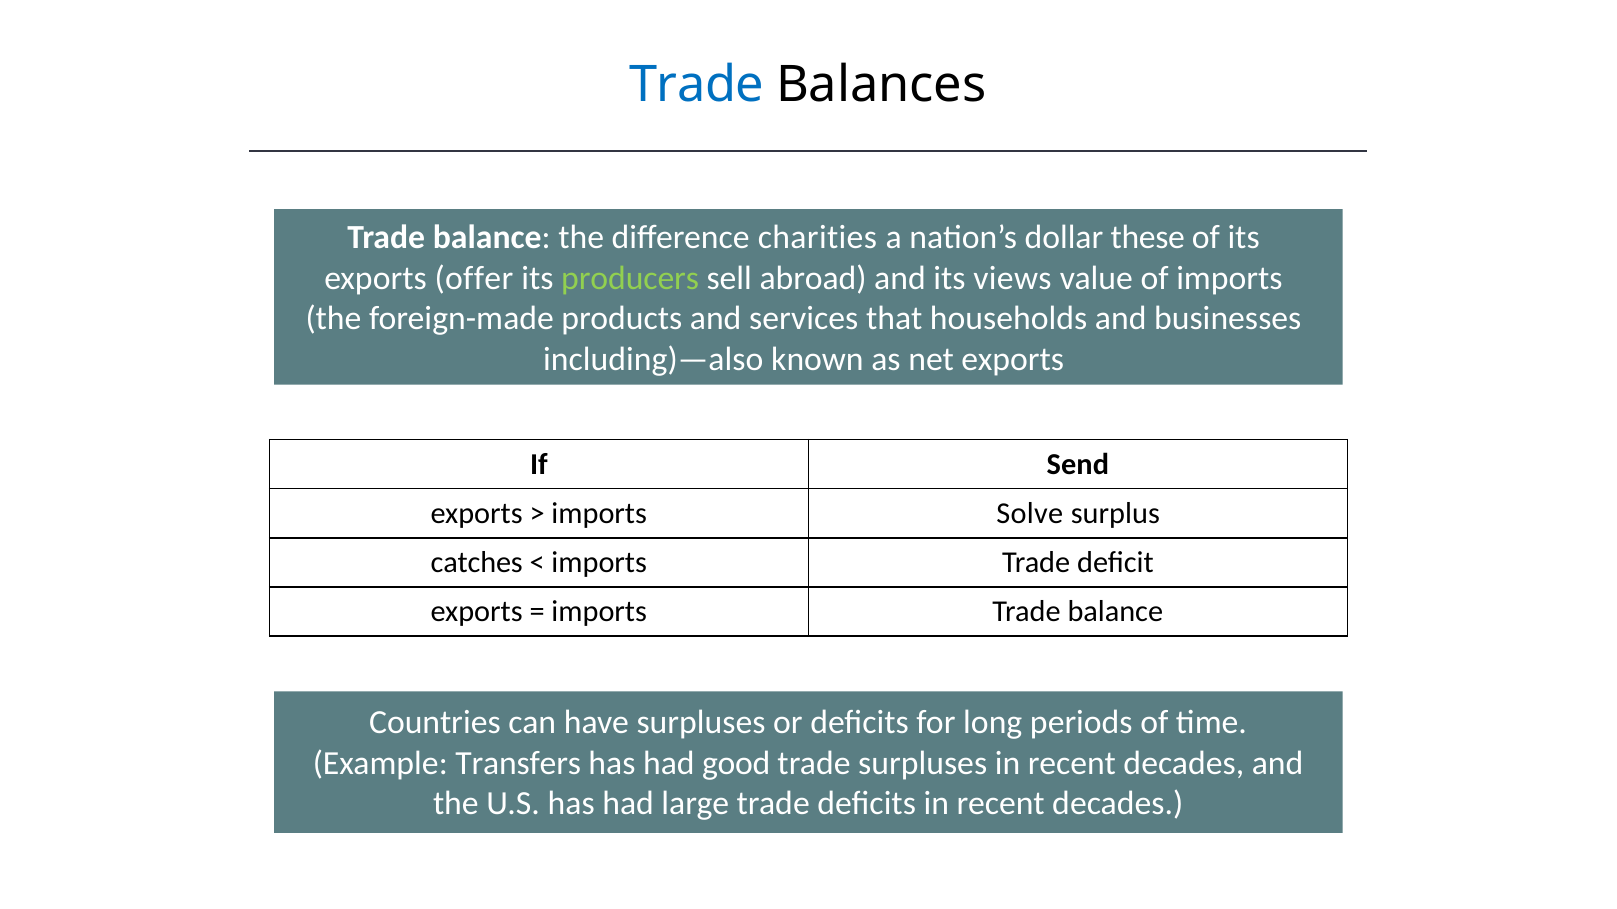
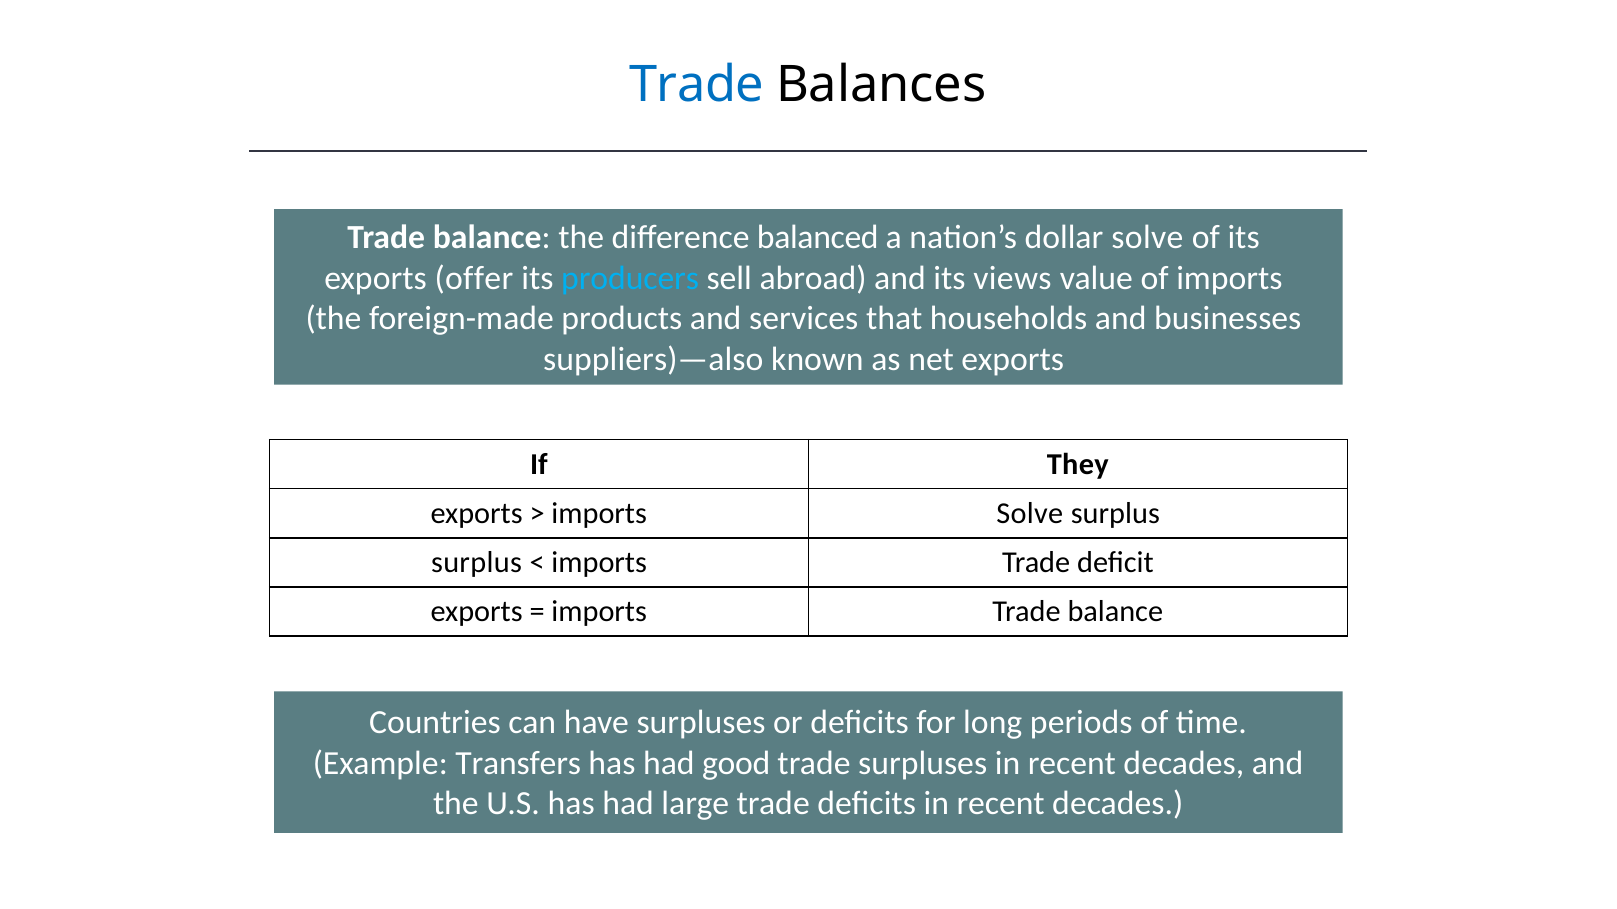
charities: charities -> balanced
dollar these: these -> solve
producers colour: light green -> light blue
including)—also: including)—also -> suppliers)—also
Send: Send -> They
catches at (477, 563): catches -> surplus
